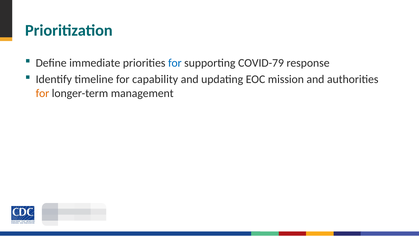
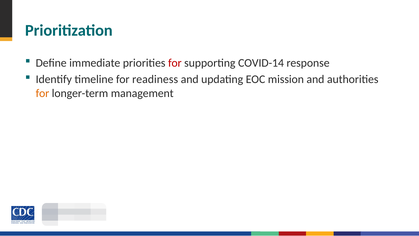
for at (175, 63) colour: blue -> red
COVID-79: COVID-79 -> COVID-14
capability: capability -> readiness
